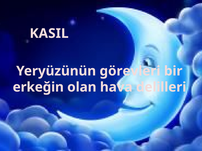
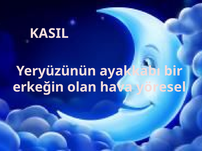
görevleri: görevleri -> ayakkabı
delilleri: delilleri -> yöresel
